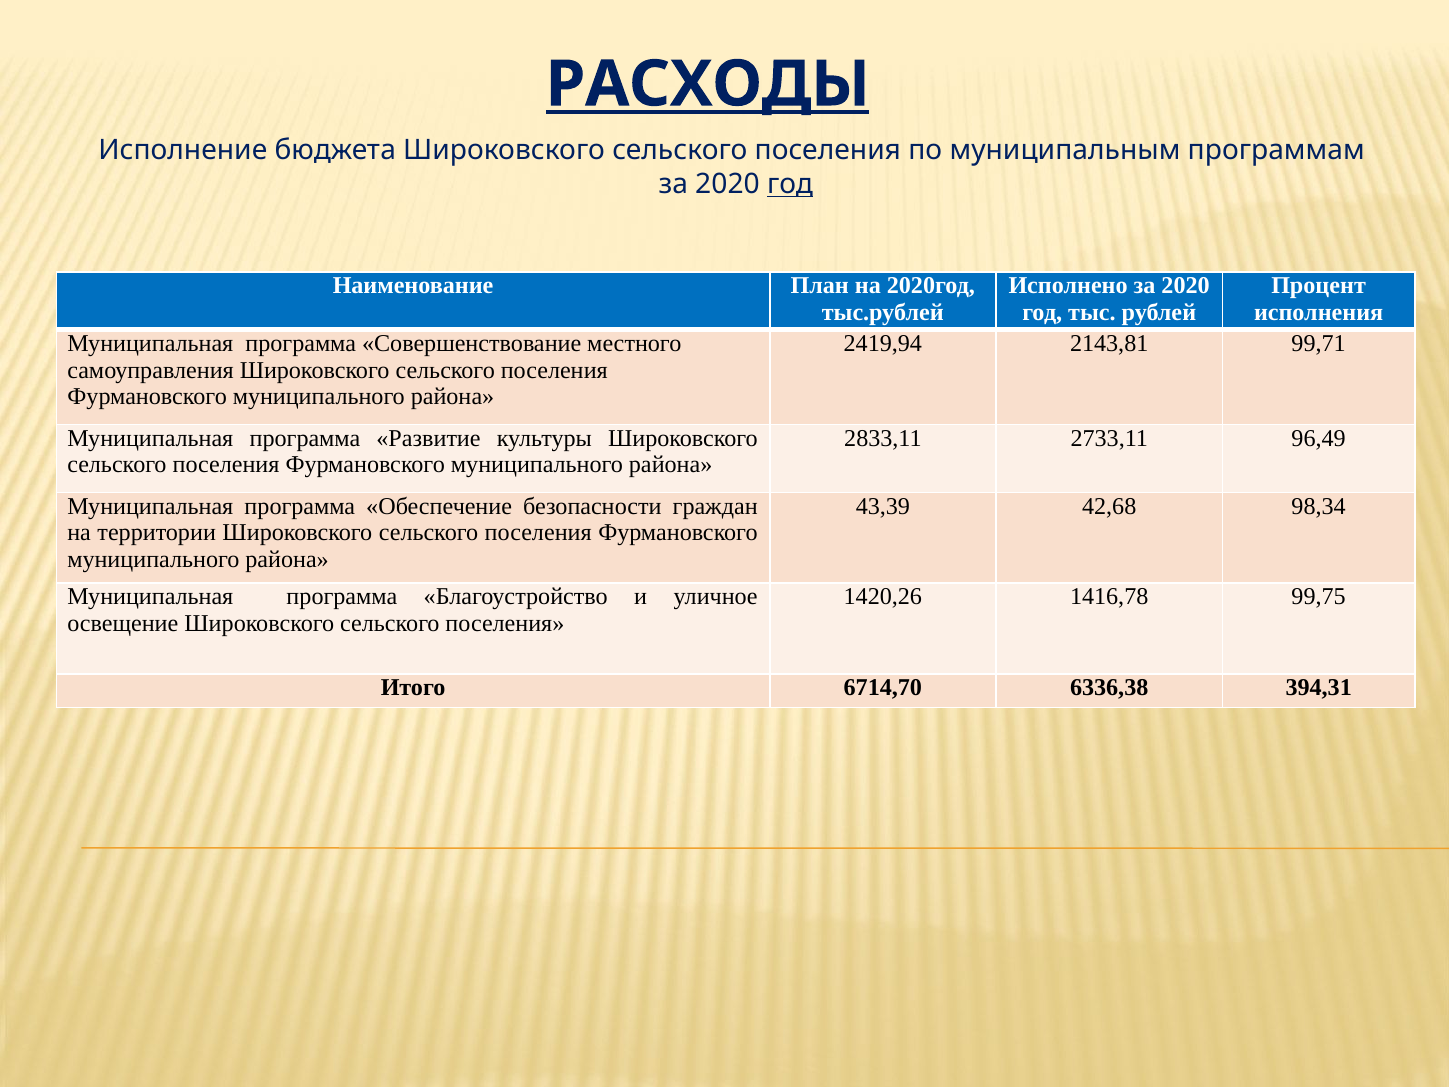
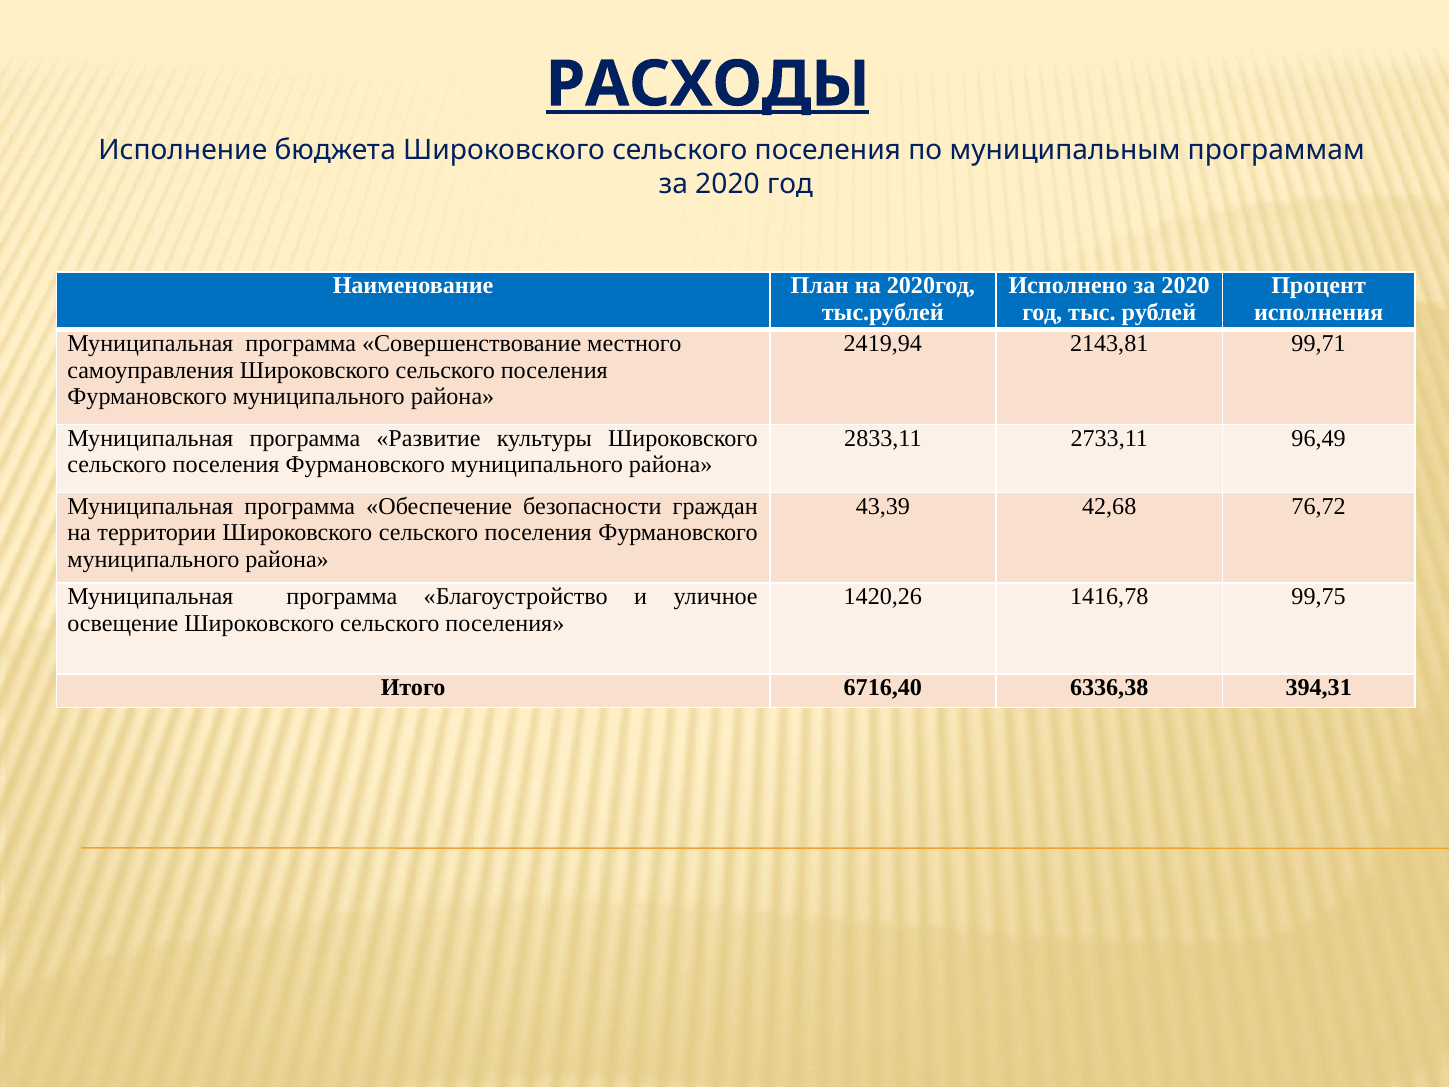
год at (790, 184) underline: present -> none
98,34: 98,34 -> 76,72
6714,70: 6714,70 -> 6716,40
